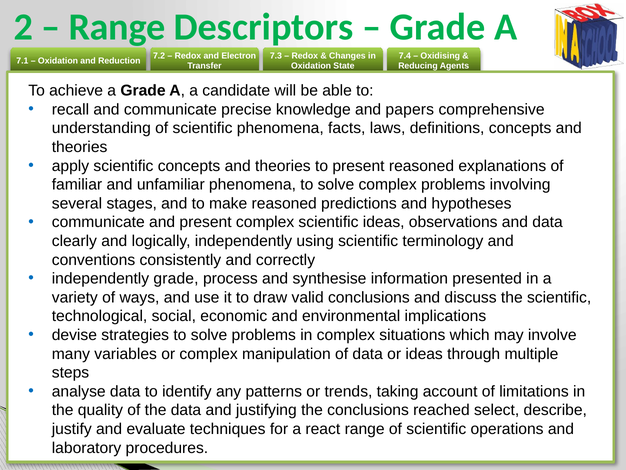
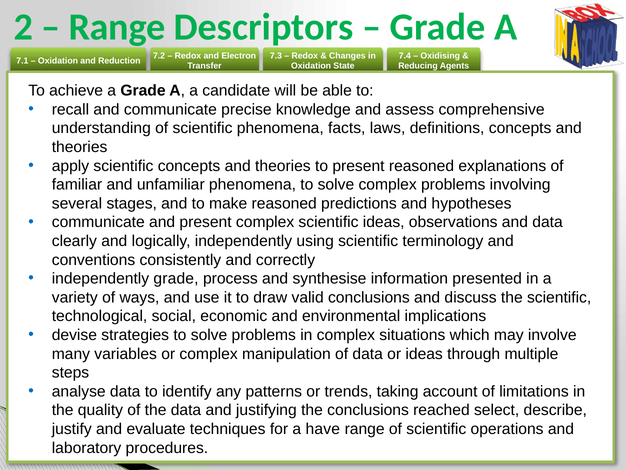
papers: papers -> assess
react: react -> have
